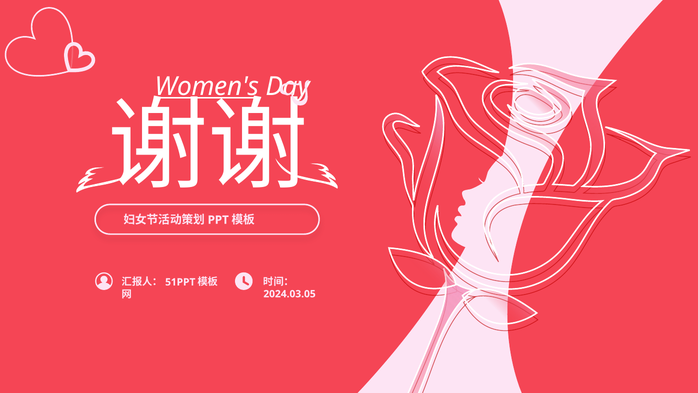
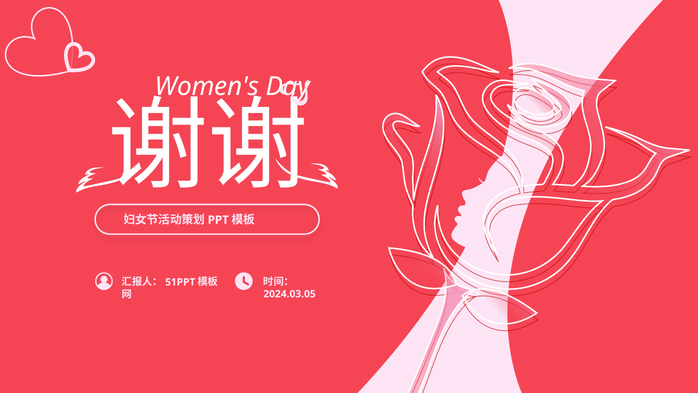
Women's underline: present -> none
